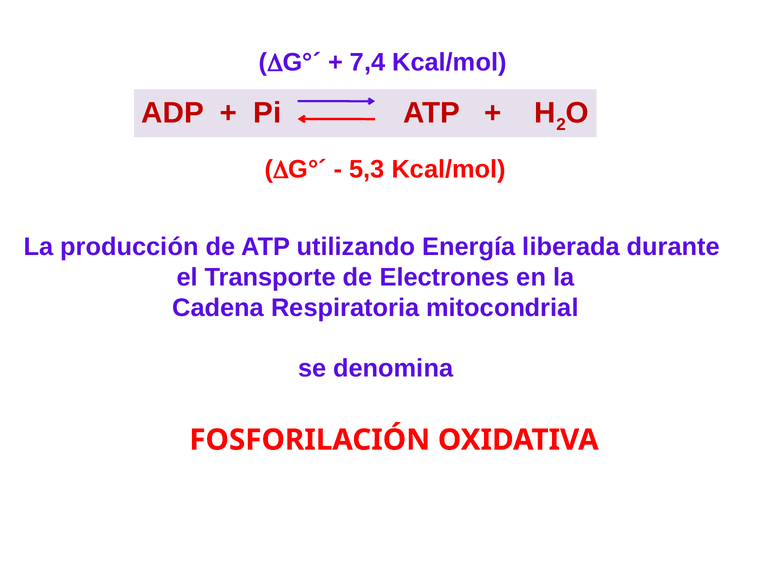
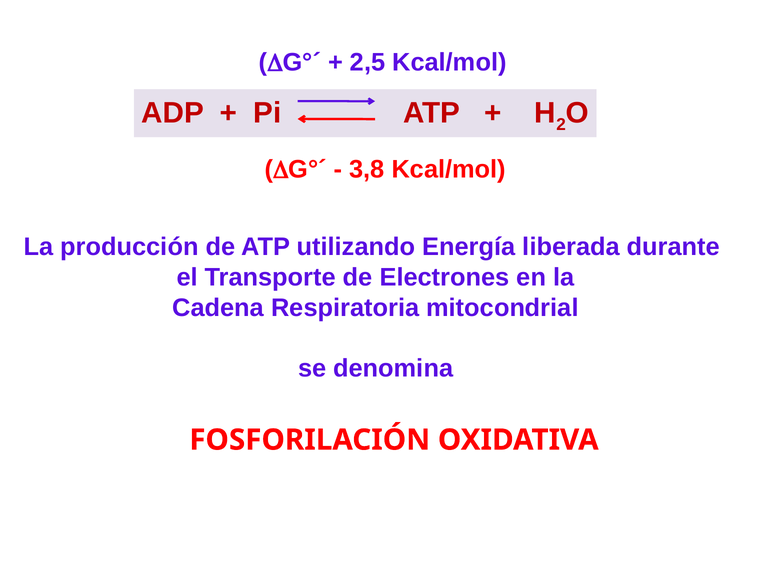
7,4: 7,4 -> 2,5
5,3: 5,3 -> 3,8
